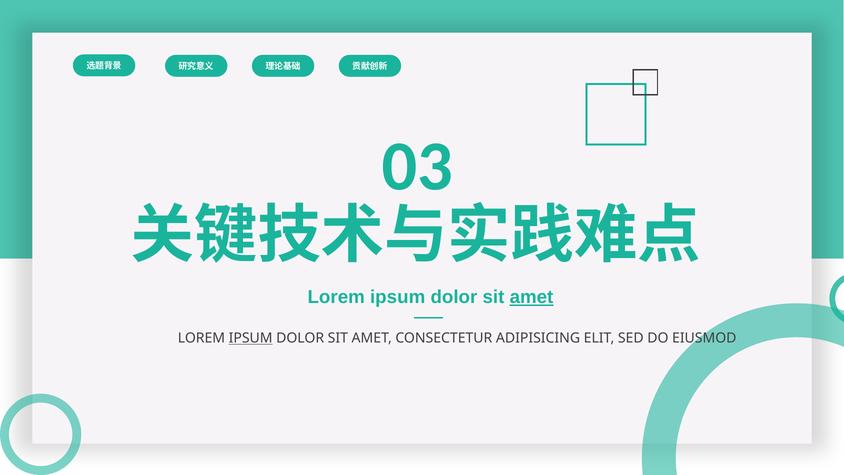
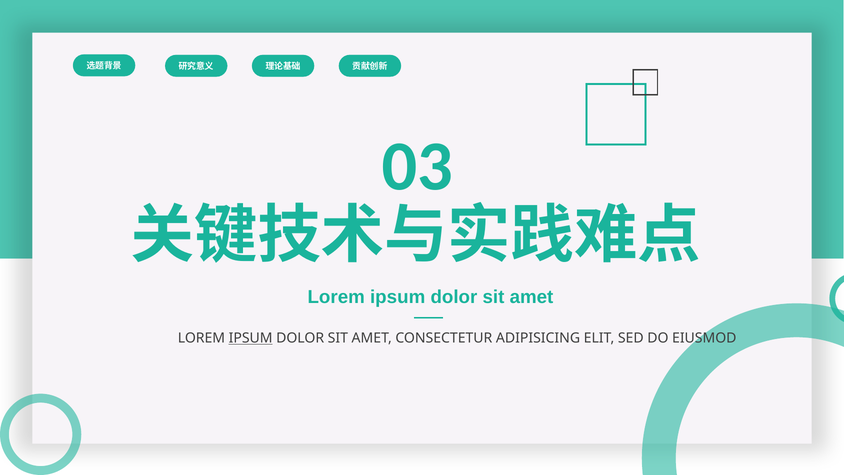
amet at (531, 297) underline: present -> none
